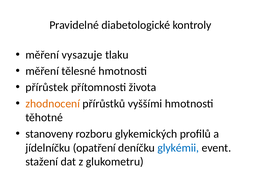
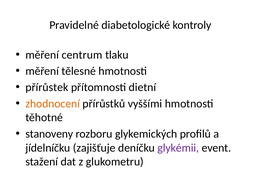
vysazuje: vysazuje -> centrum
života: života -> dietní
opatření: opatření -> zajišťuje
glykémii colour: blue -> purple
